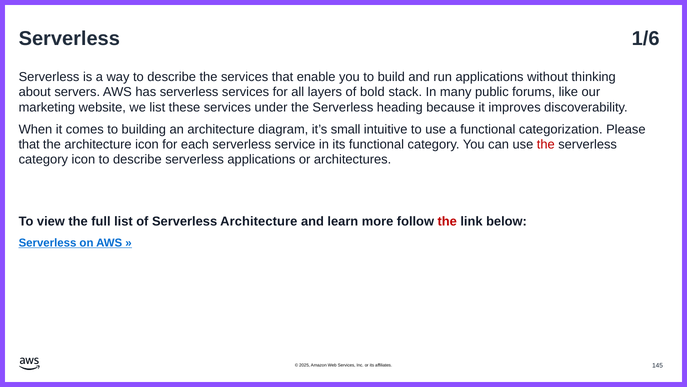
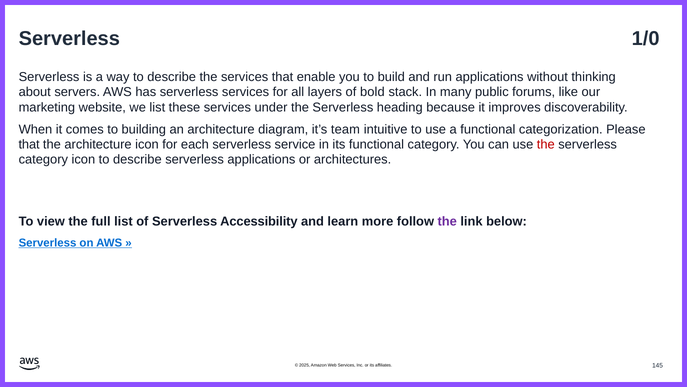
1/6: 1/6 -> 1/0
small: small -> team
Serverless Architecture: Architecture -> Accessibility
the at (447, 221) colour: red -> purple
